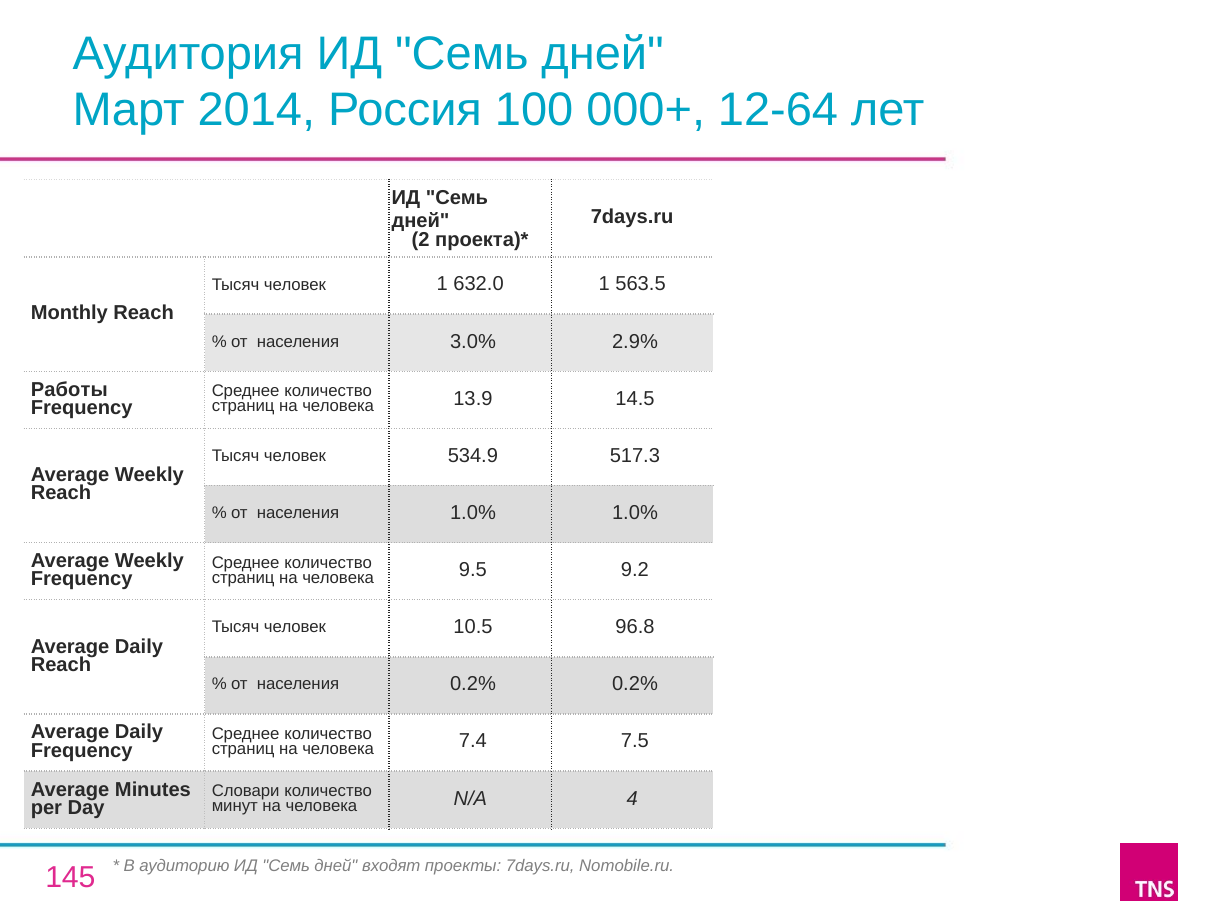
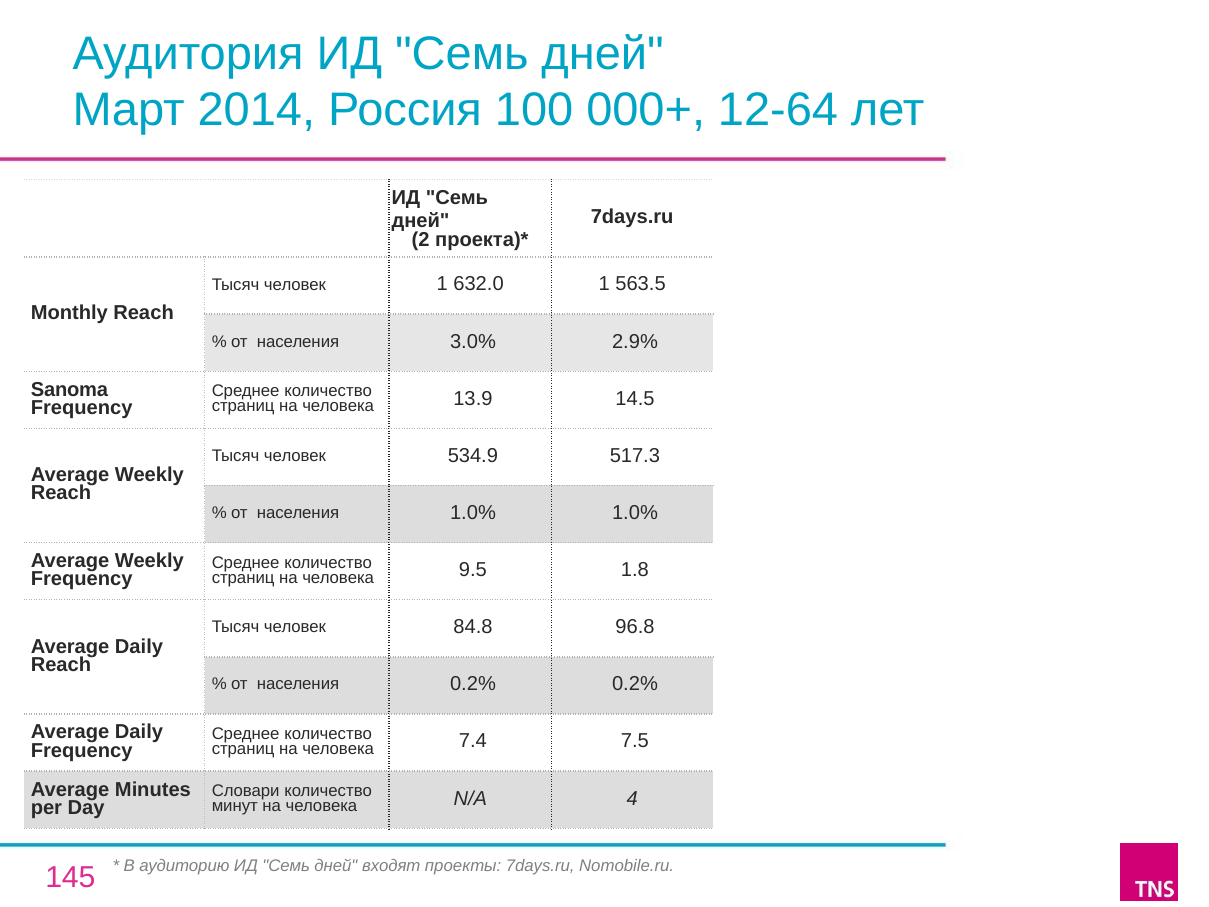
Работы: Работы -> Sanoma
9.2: 9.2 -> 1.8
10.5: 10.5 -> 84.8
